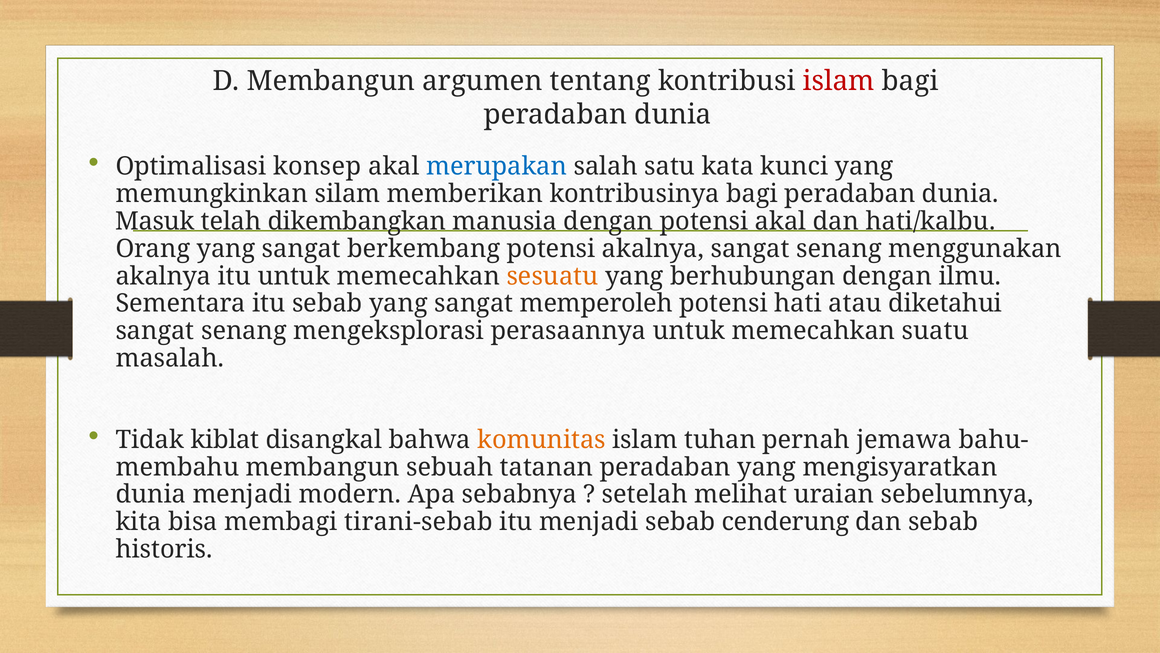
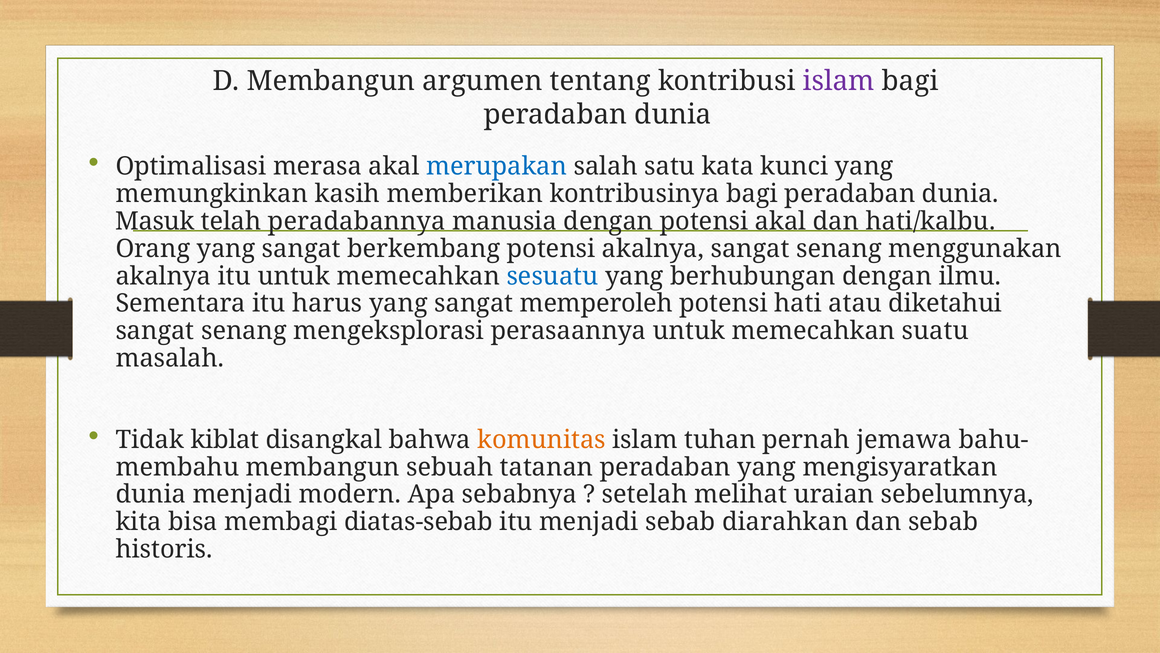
islam at (839, 81) colour: red -> purple
konsep: konsep -> merasa
silam: silam -> kasih
dikembangkan: dikembangkan -> peradabannya
sesuatu colour: orange -> blue
itu sebab: sebab -> harus
tirani-sebab: tirani-sebab -> diatas-sebab
cenderung: cenderung -> diarahkan
